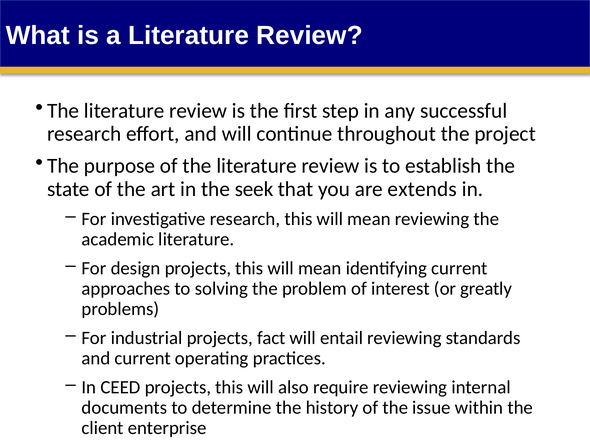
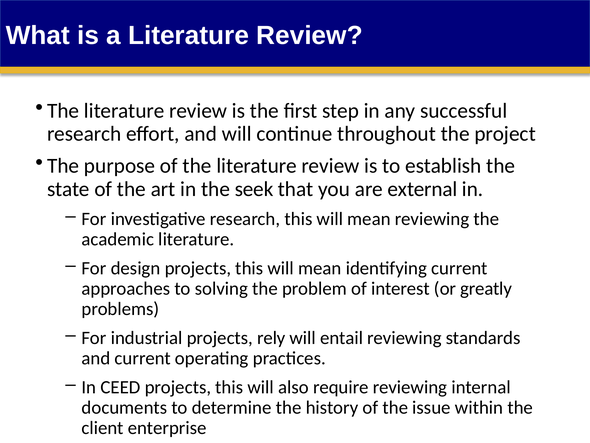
extends: extends -> external
fact: fact -> rely
